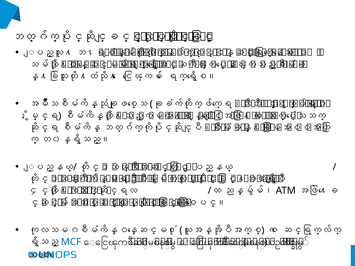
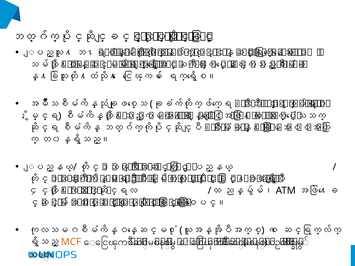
MCF colour: blue -> orange
